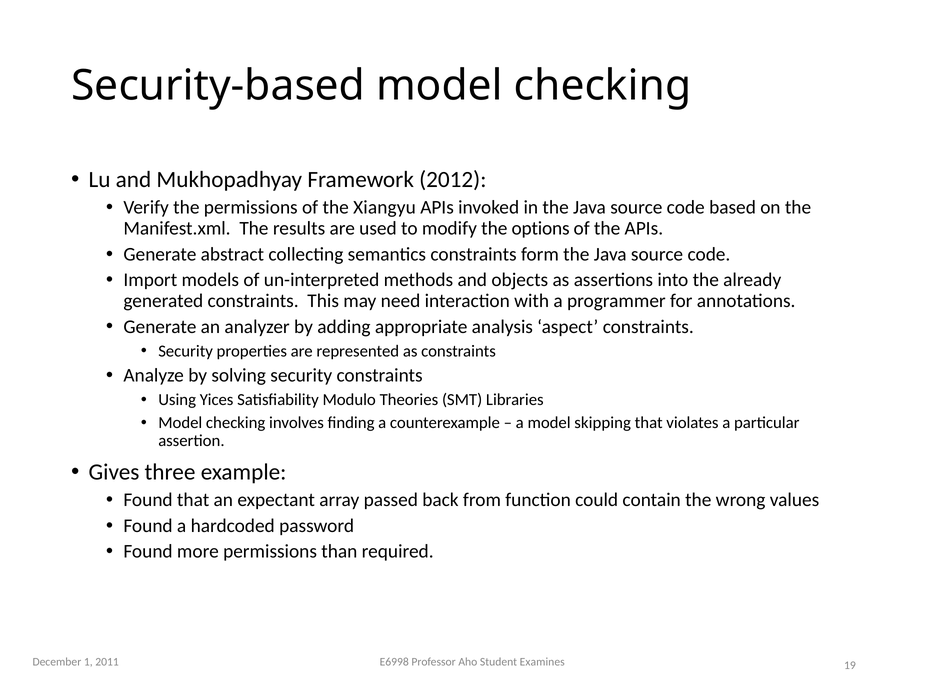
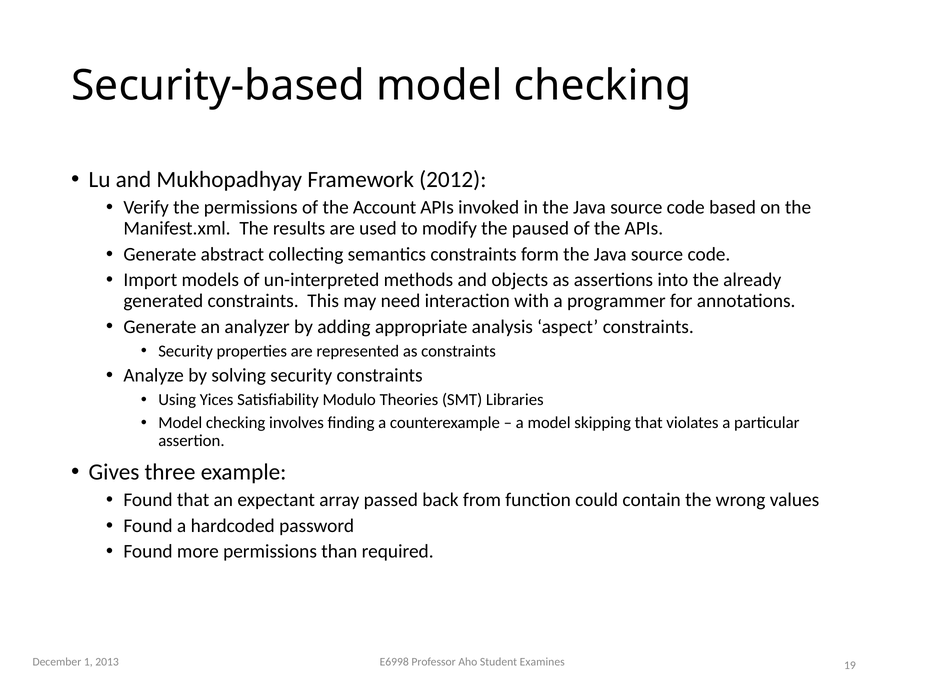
Xiangyu: Xiangyu -> Account
options: options -> paused
2011: 2011 -> 2013
